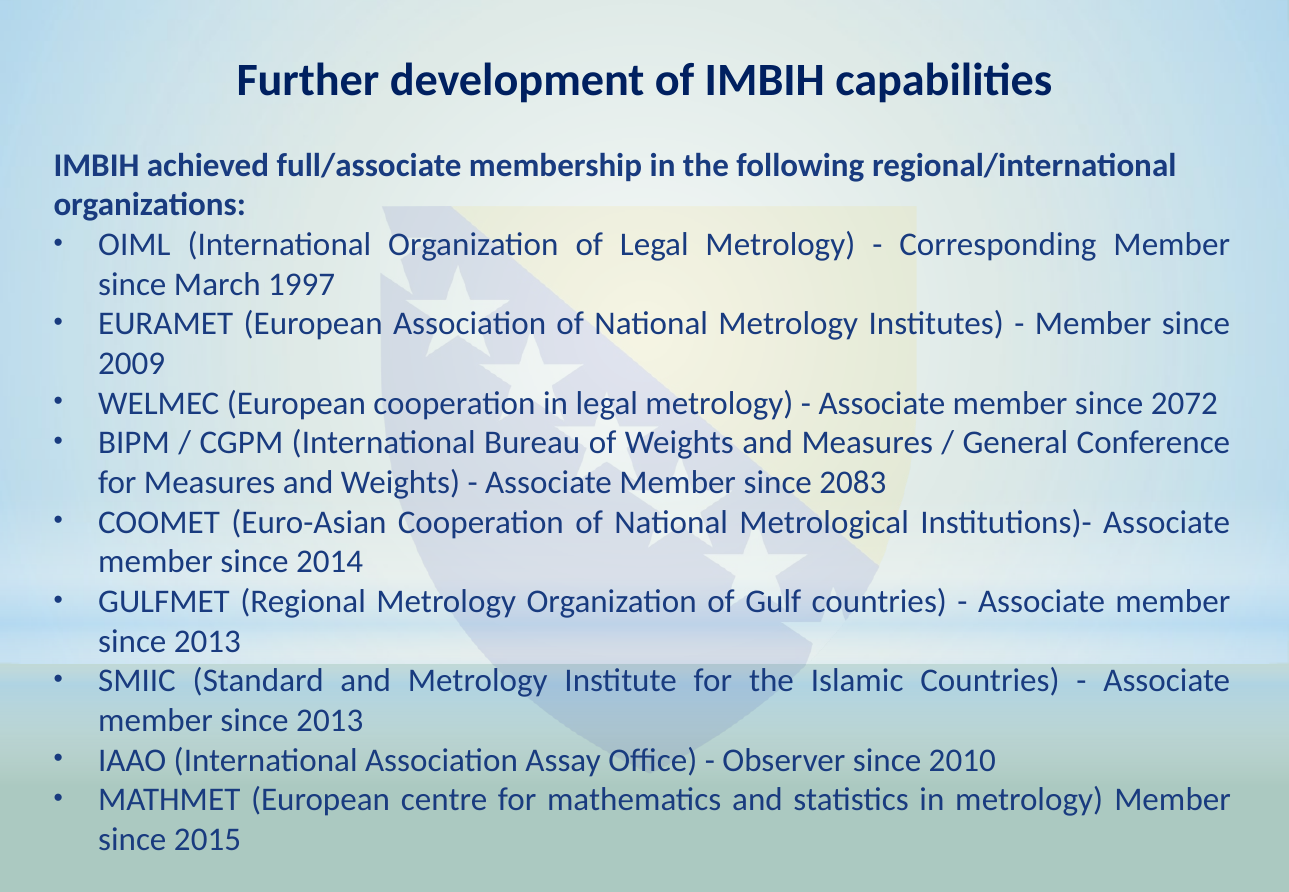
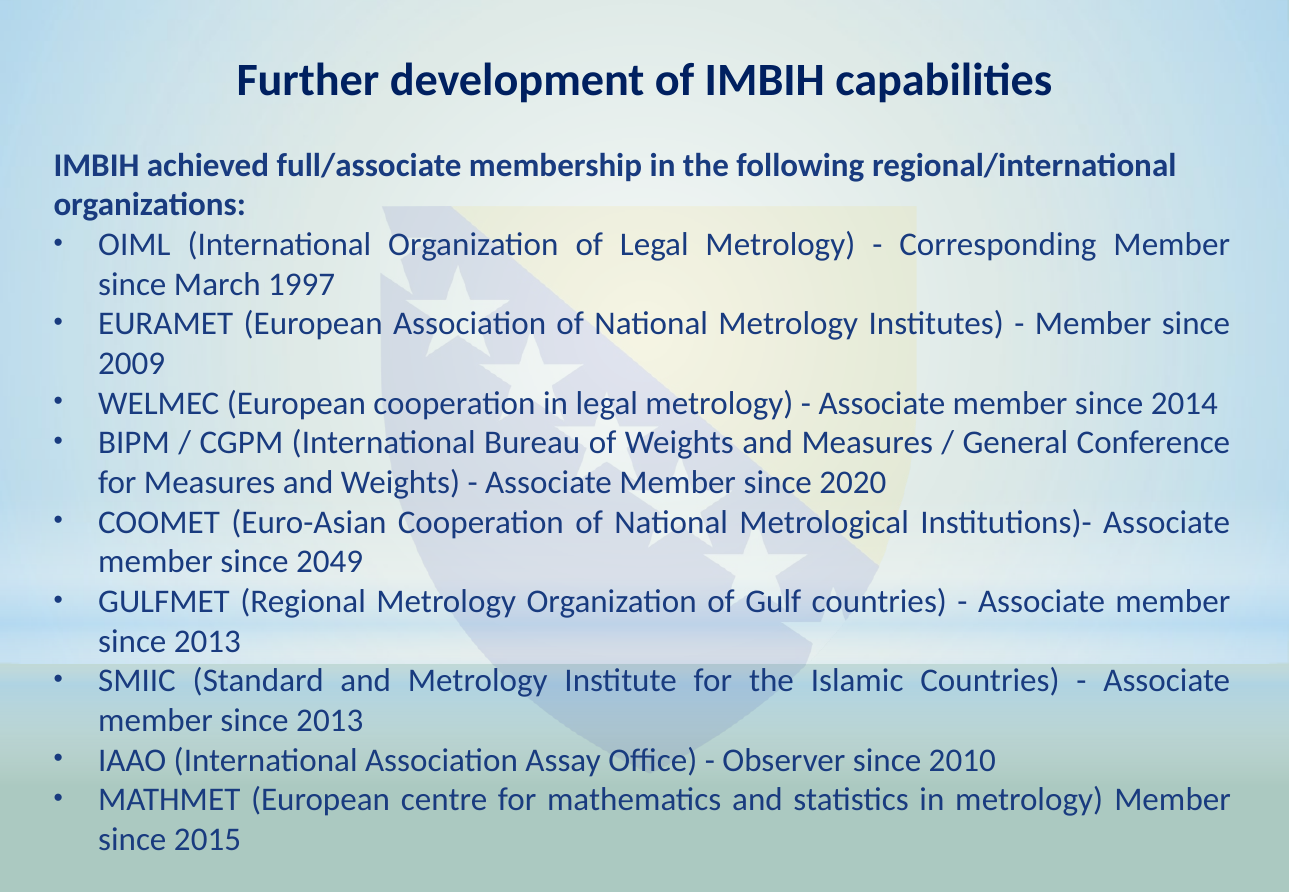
2072: 2072 -> 2014
2083: 2083 -> 2020
2014: 2014 -> 2049
